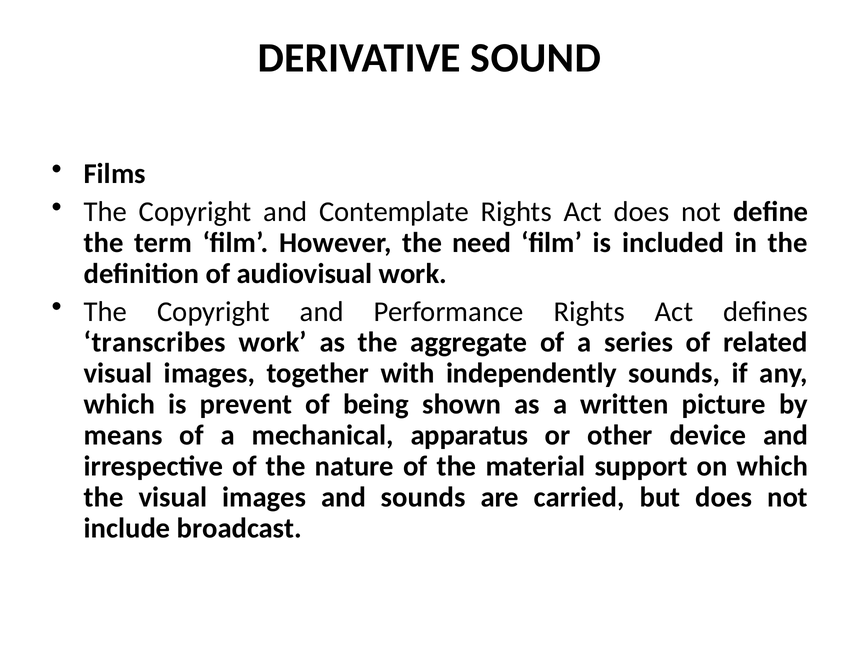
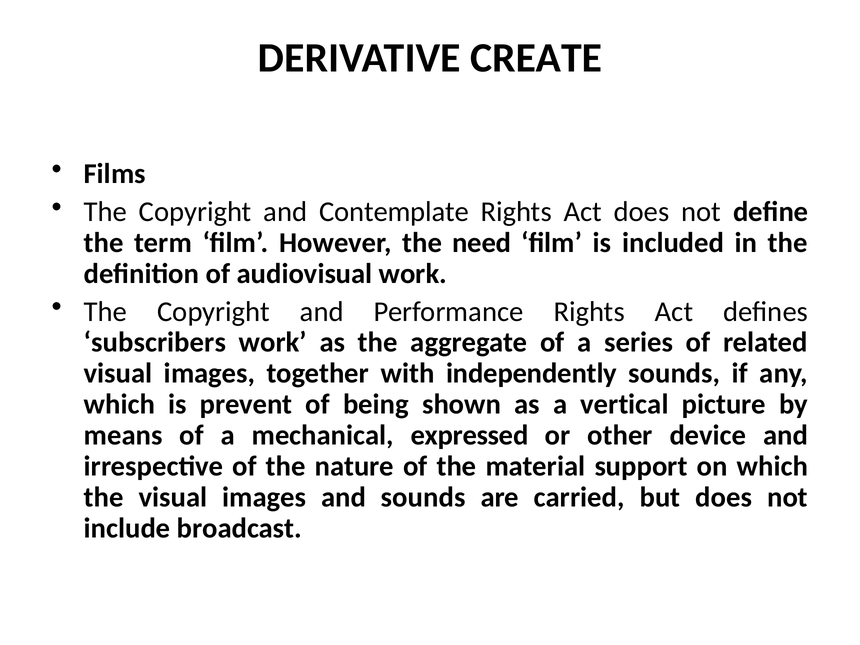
SOUND: SOUND -> CREATE
transcribes: transcribes -> subscribers
written: written -> vertical
apparatus: apparatus -> expressed
